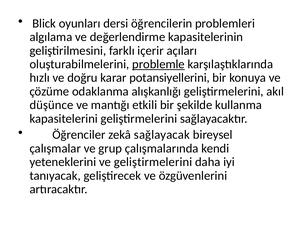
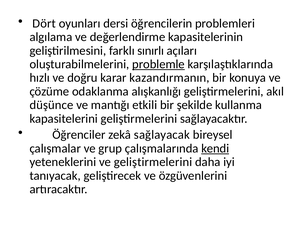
Blick: Blick -> Dört
içerir: içerir -> sınırlı
potansiyellerini: potansiyellerini -> kazandırmanın
kendi underline: none -> present
